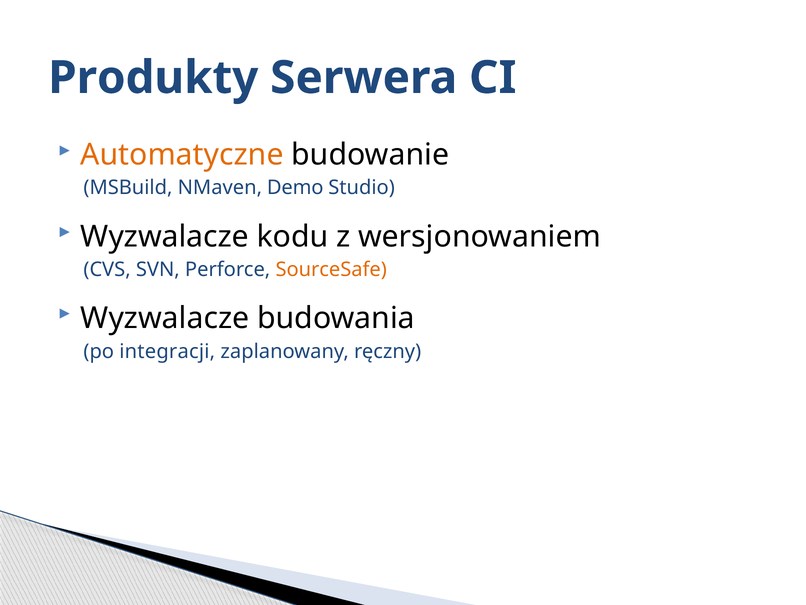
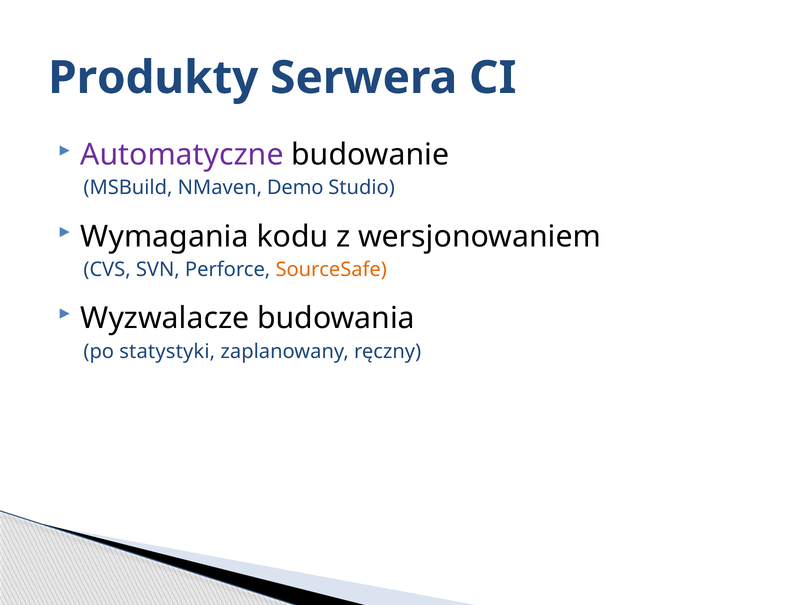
Automatyczne colour: orange -> purple
Wyzwalacze at (165, 236): Wyzwalacze -> Wymagania
integracji: integracji -> statystyki
